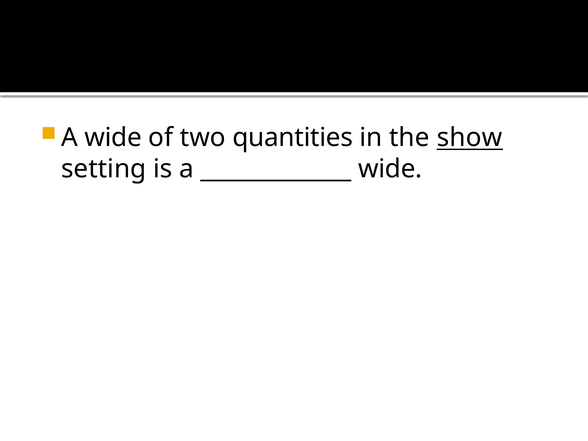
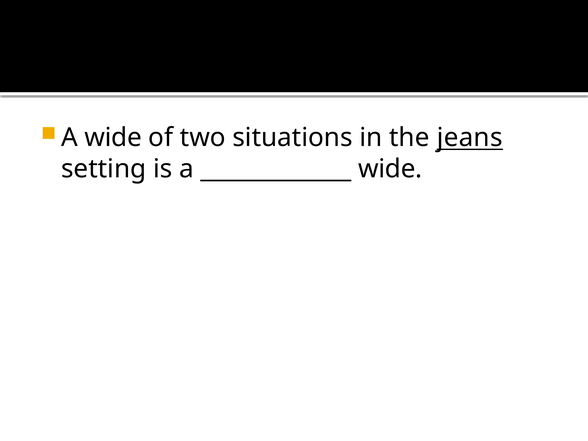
quantities: quantities -> situations
show: show -> jeans
